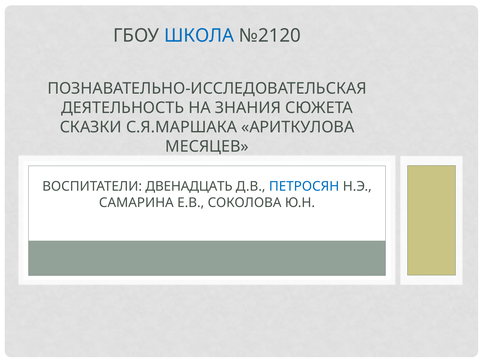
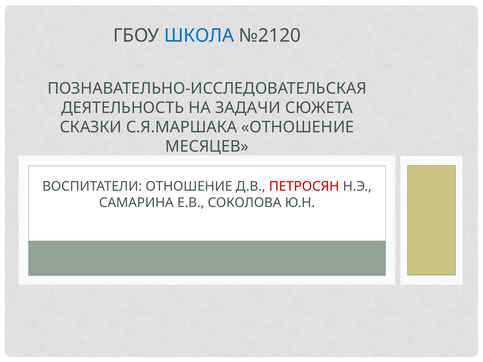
ЗНАНИЯ: ЗНАНИЯ -> ЗАДАЧИ
С.Я.МАРШАКА АРИТКУЛОВА: АРИТКУЛОВА -> ОТНОШЕНИЕ
ВОСПИТАТЕЛИ ДВЕНАДЦАТЬ: ДВЕНАДЦАТЬ -> ОТНОШЕНИЕ
ПЕТРОСЯН colour: blue -> red
